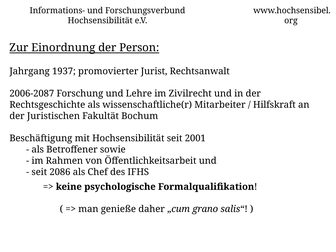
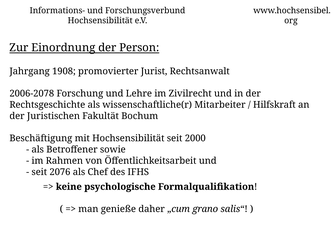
1937: 1937 -> 1908
2006-2087: 2006-2087 -> 2006-2078
2001: 2001 -> 2000
2086: 2086 -> 2076
